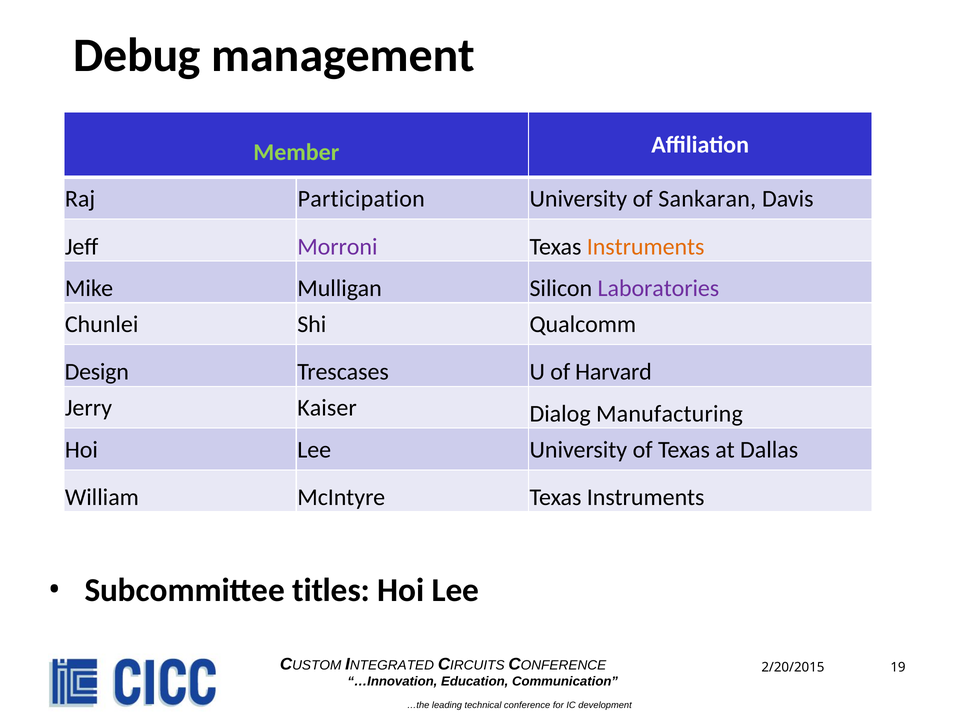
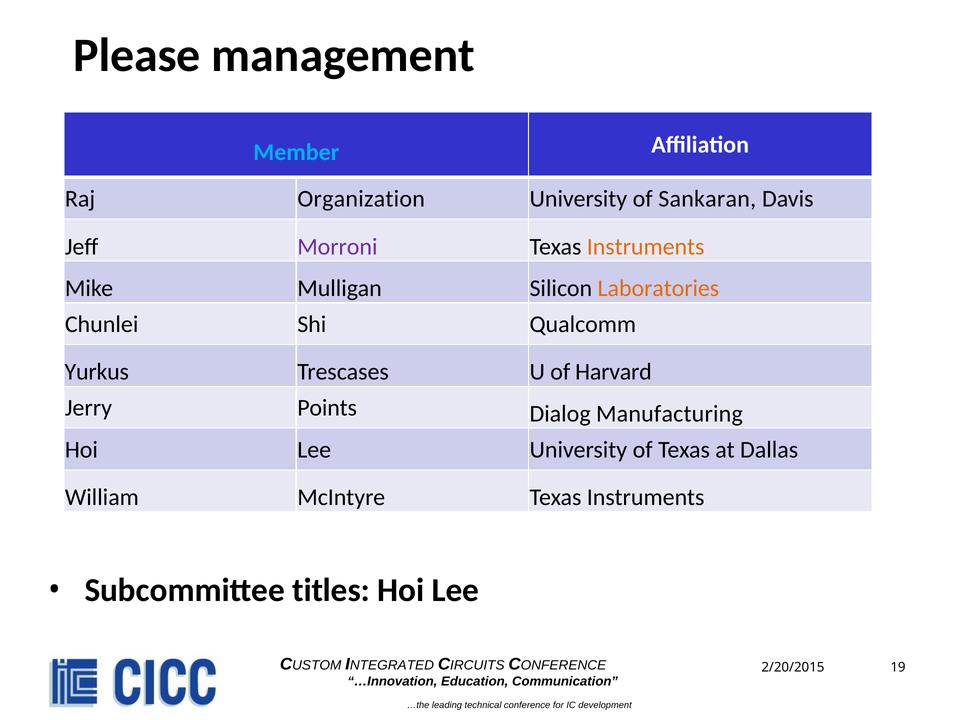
Debug: Debug -> Please
Member colour: light green -> light blue
Participation: Participation -> Organization
Laboratories colour: purple -> orange
Design: Design -> Yurkus
Kaiser: Kaiser -> Points
